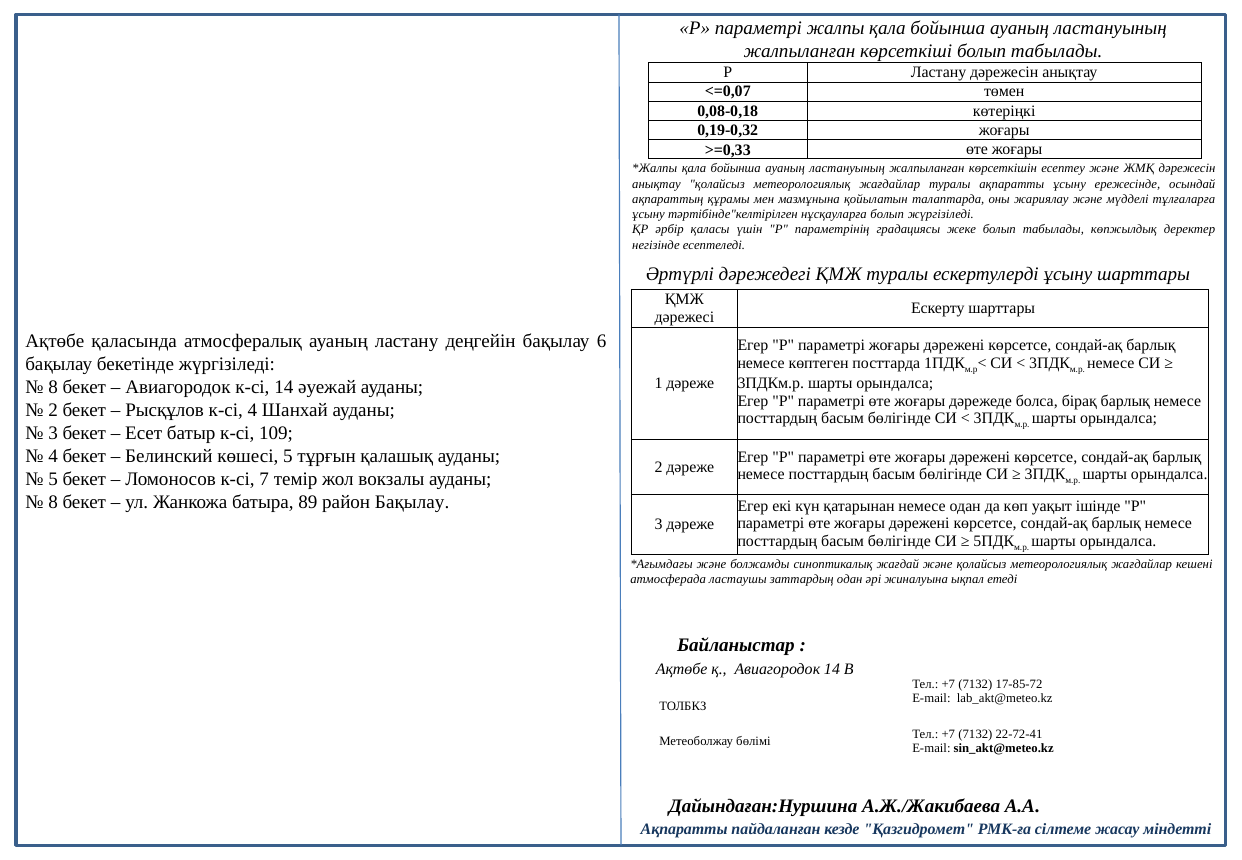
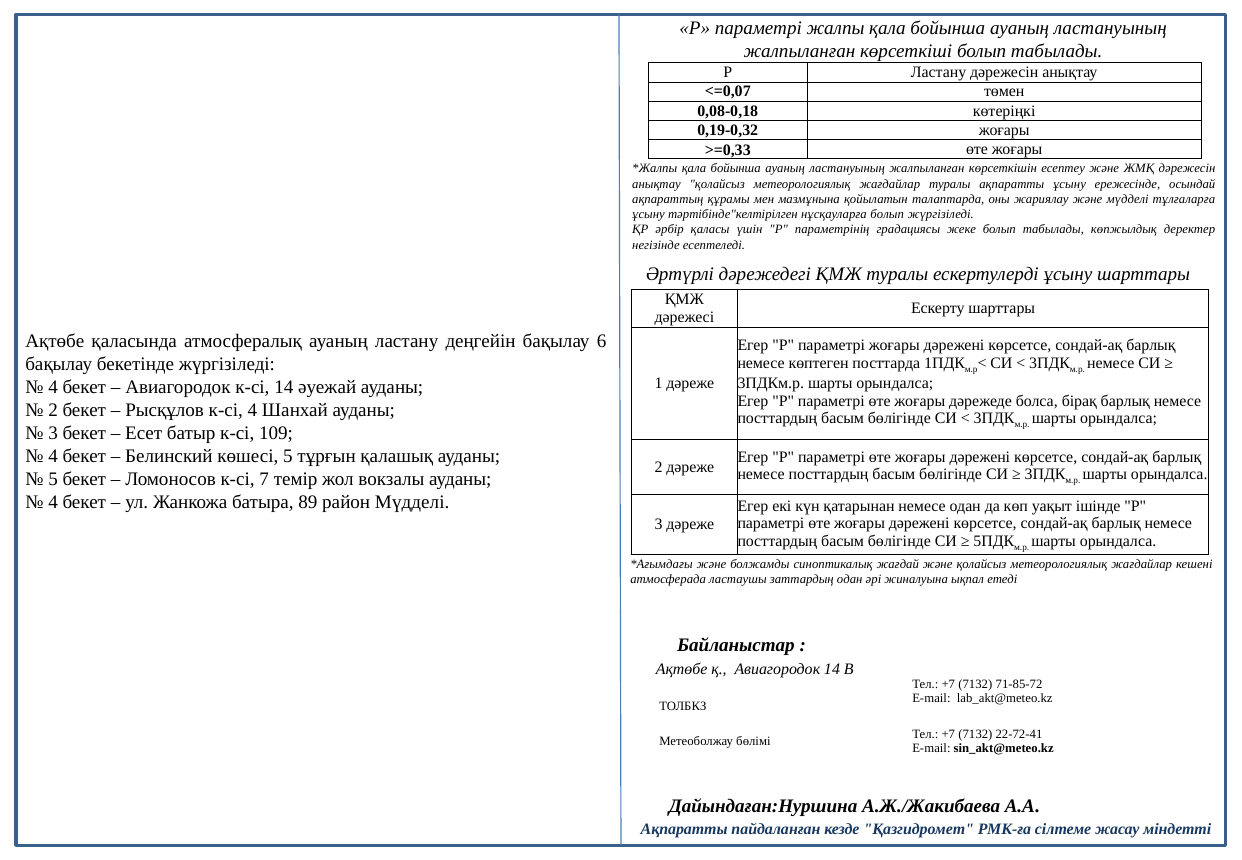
8 at (53, 387): 8 -> 4
8 at (53, 502): 8 -> 4
район Бақылау: Бақылау -> Мүдделі
17-85-72: 17-85-72 -> 71-85-72
